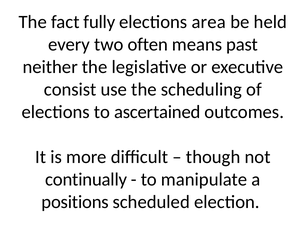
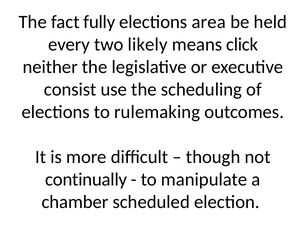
often: often -> likely
past: past -> click
ascertained: ascertained -> rulemaking
positions: positions -> chamber
